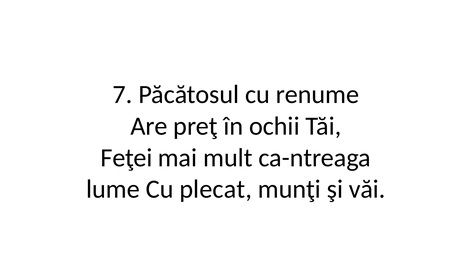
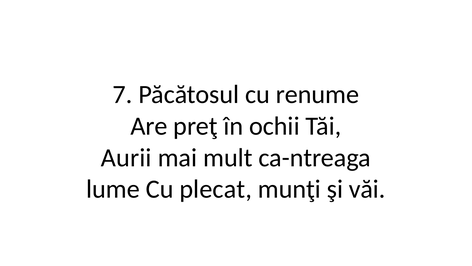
Feţei: Feţei -> Aurii
